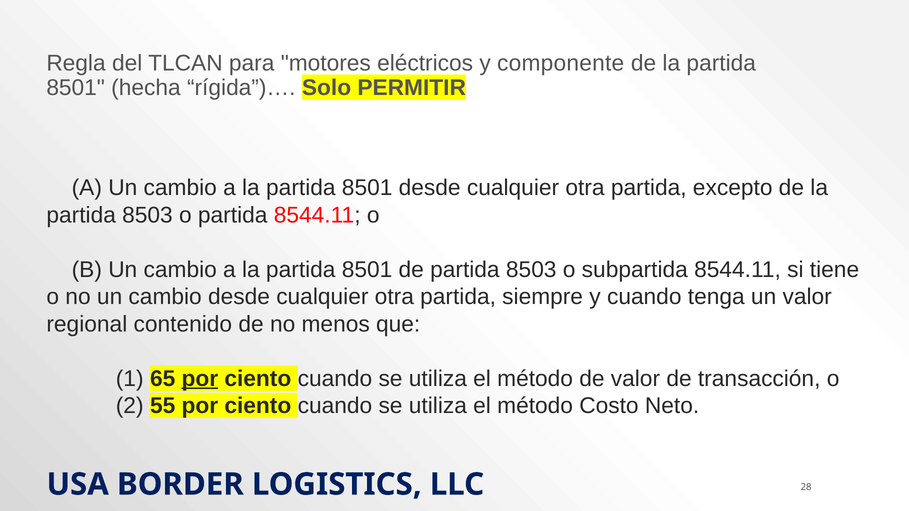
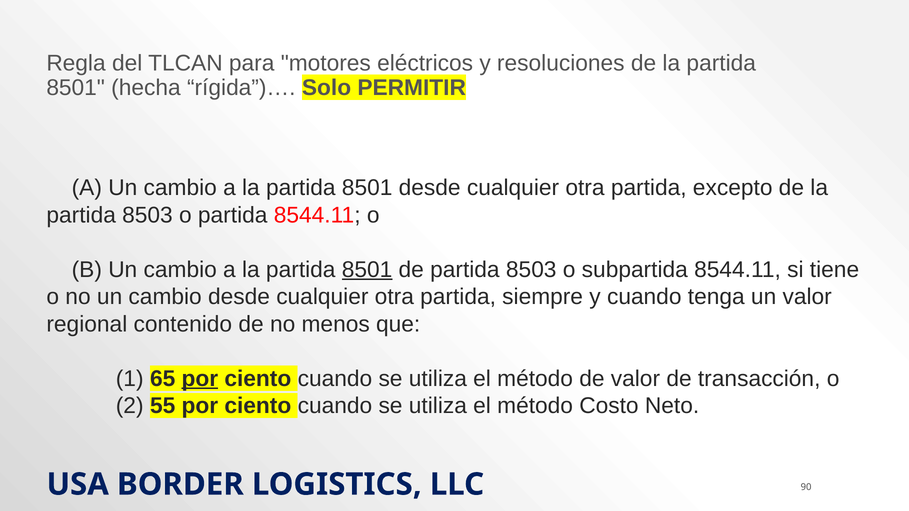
componente: componente -> resoluciones
8501 at (367, 270) underline: none -> present
28: 28 -> 90
